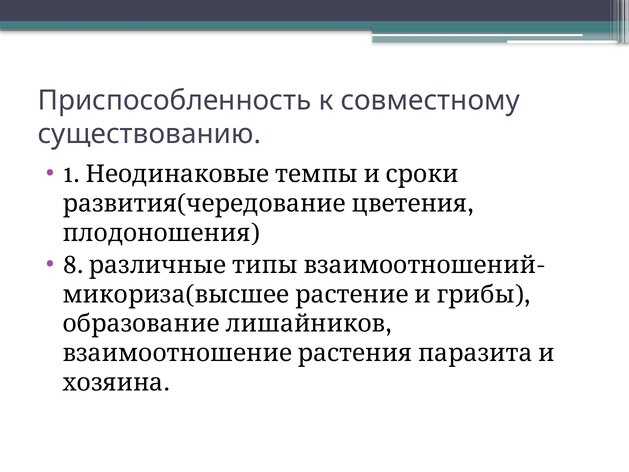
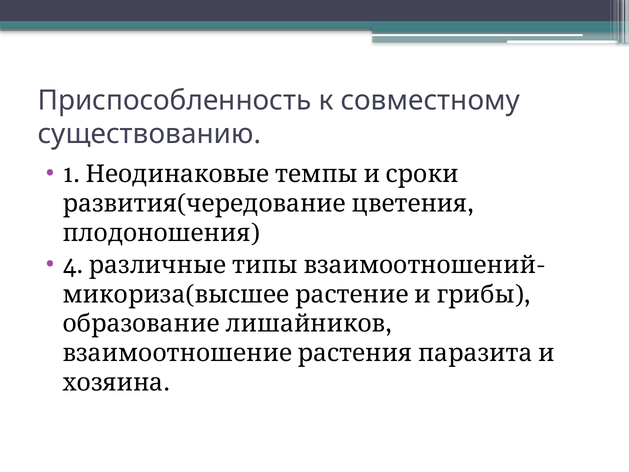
8: 8 -> 4
